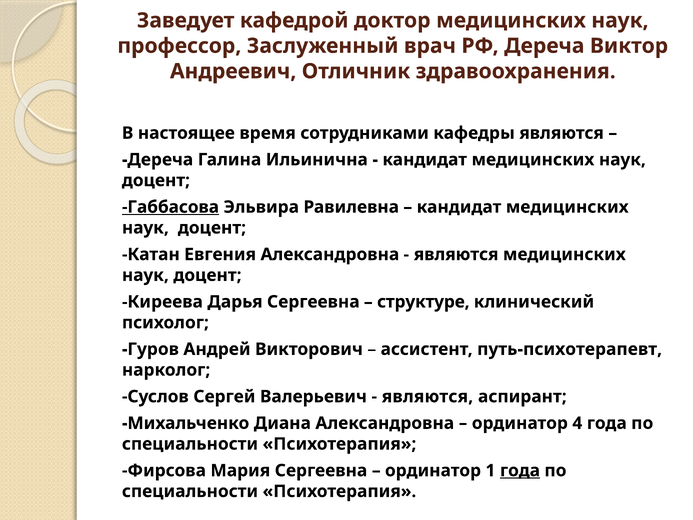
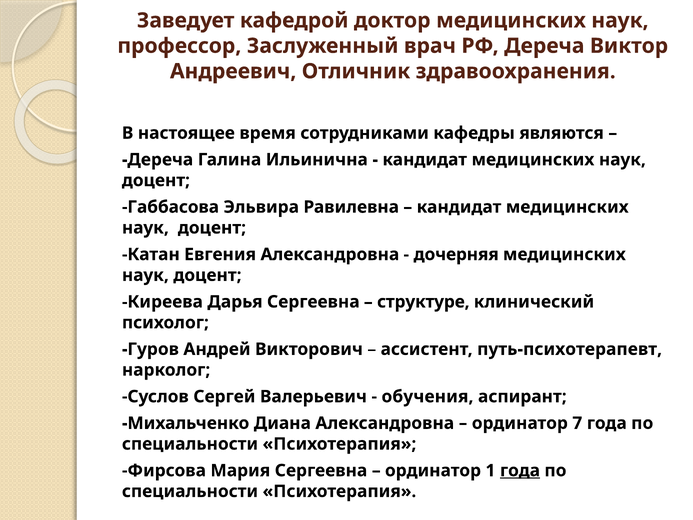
Габбасова underline: present -> none
являются at (456, 254): являются -> дочерняя
являются at (427, 396): являются -> обучения
4: 4 -> 7
